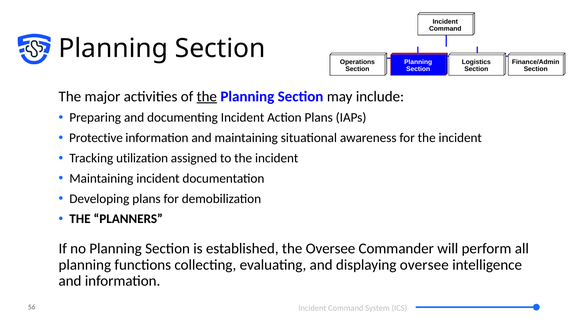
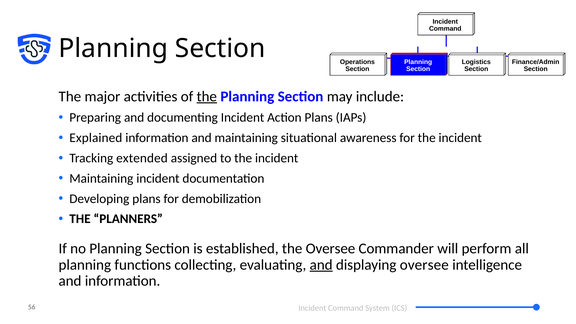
Protective: Protective -> Explained
utilization: utilization -> extended
and at (321, 265) underline: none -> present
